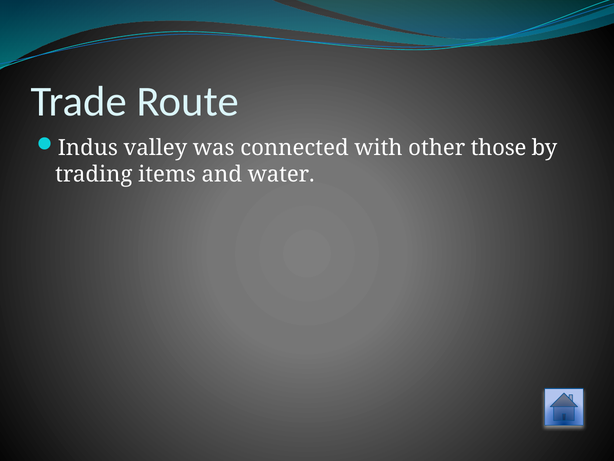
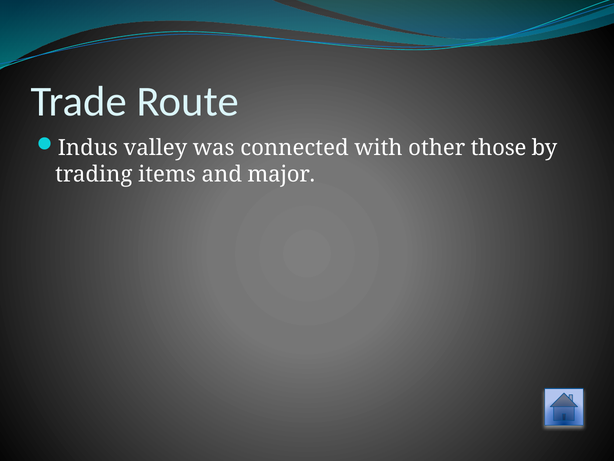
water: water -> major
